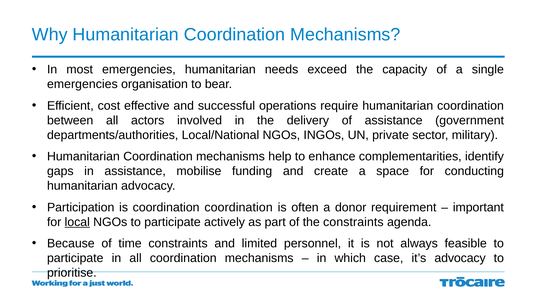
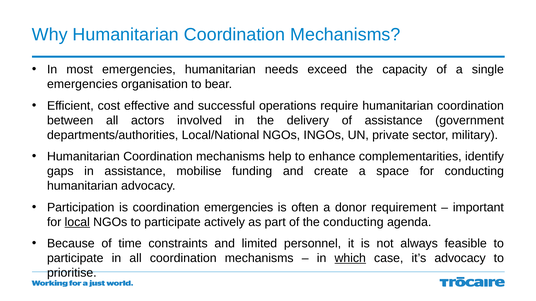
coordination coordination: coordination -> emergencies
the constraints: constraints -> conducting
which underline: none -> present
